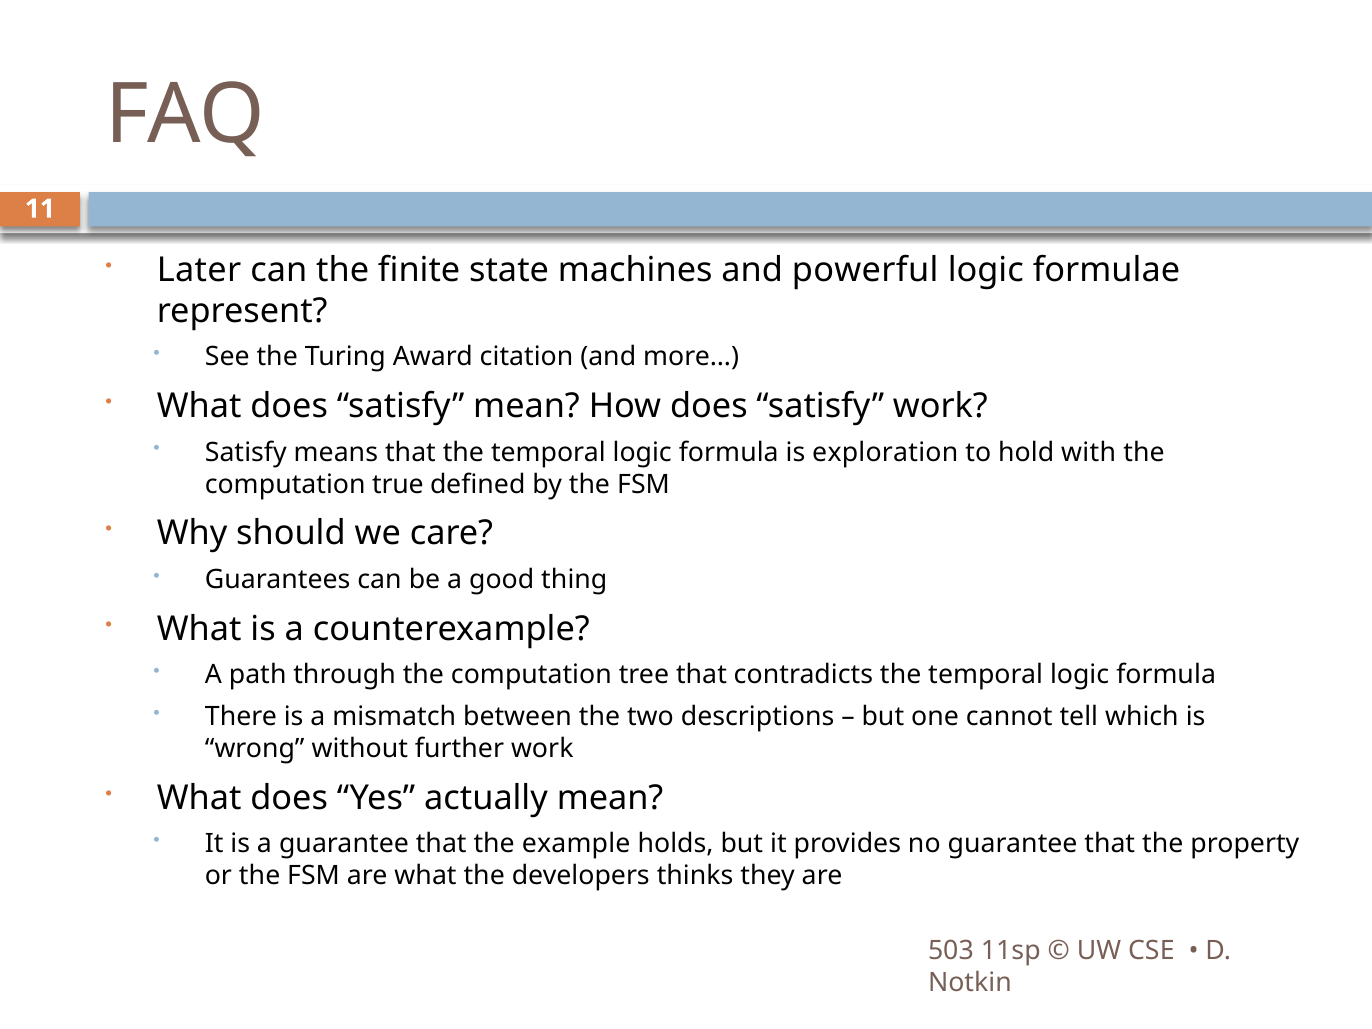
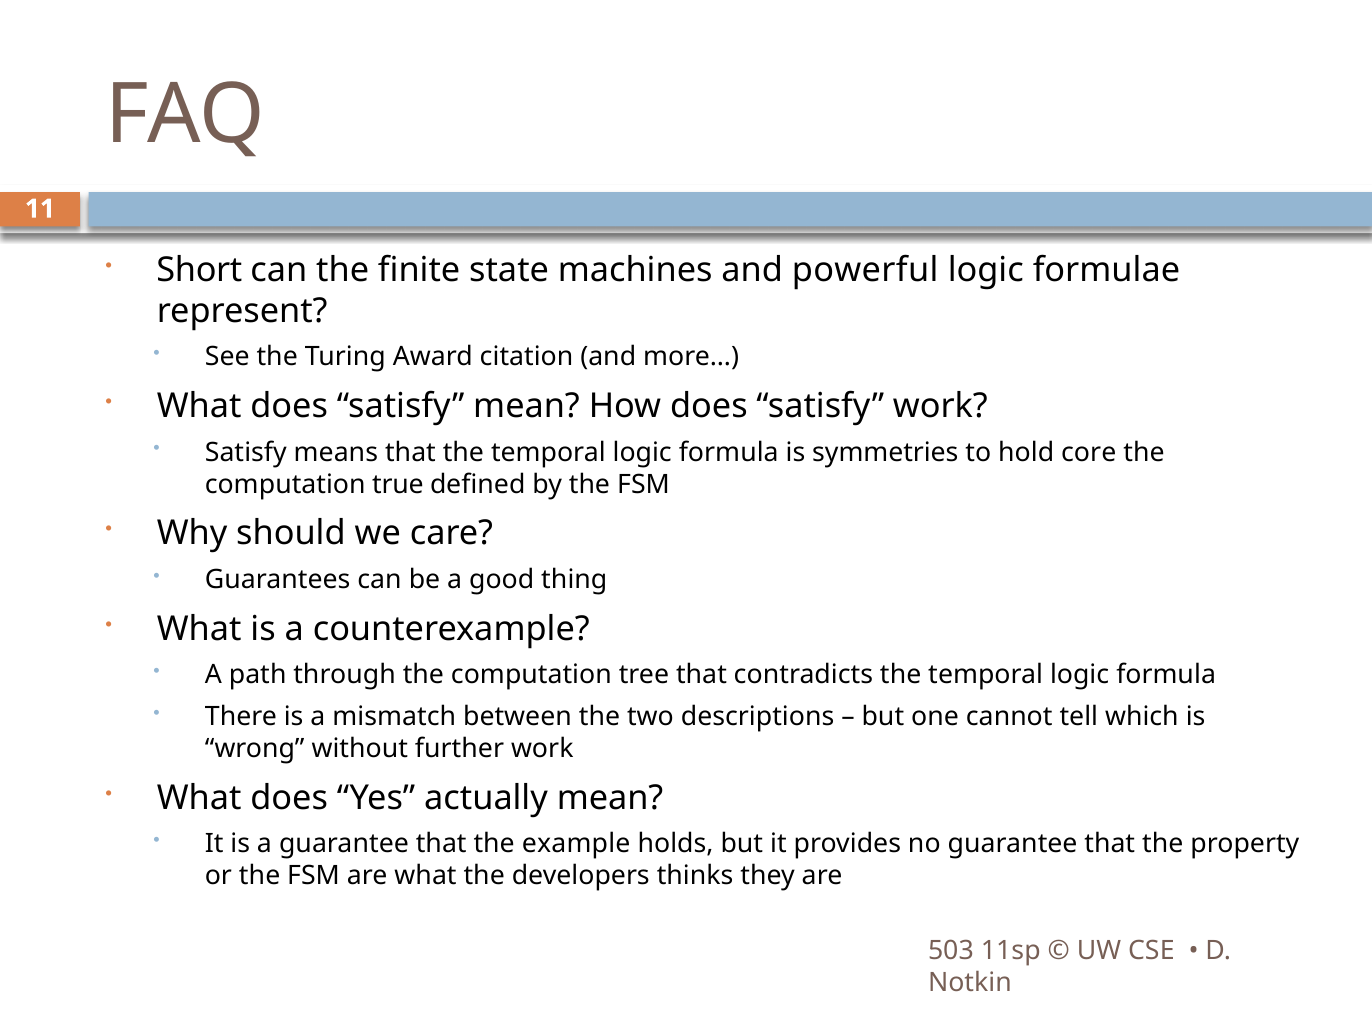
Later: Later -> Short
exploration: exploration -> symmetries
with: with -> core
